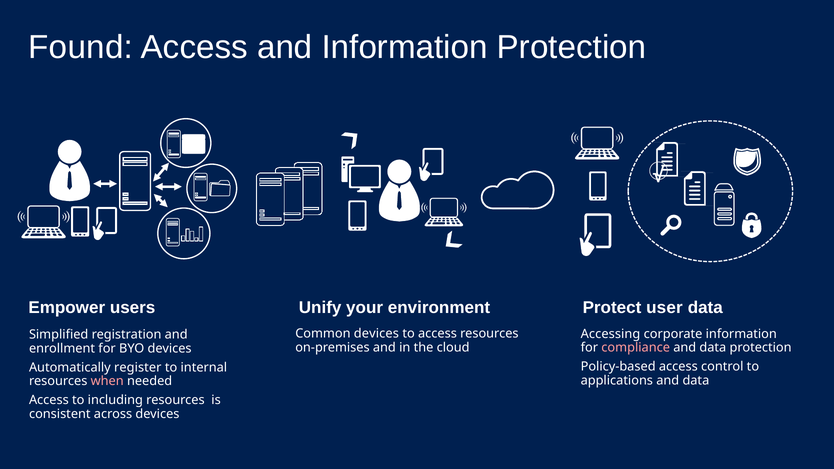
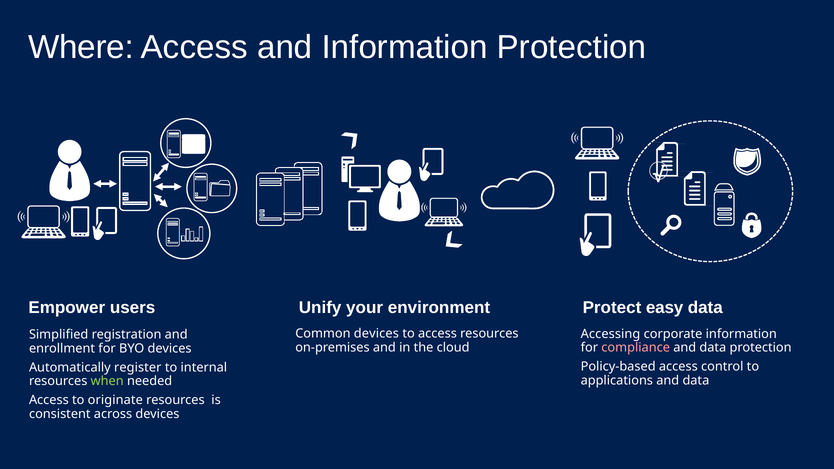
Found: Found -> Where
user: user -> easy
when colour: pink -> light green
including: including -> originate
